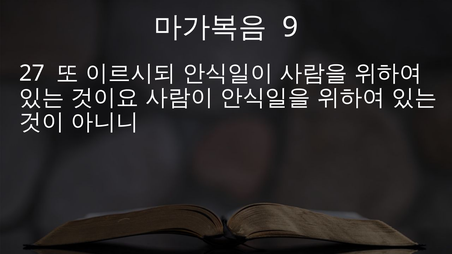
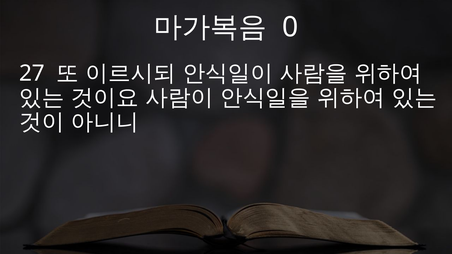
9: 9 -> 0
